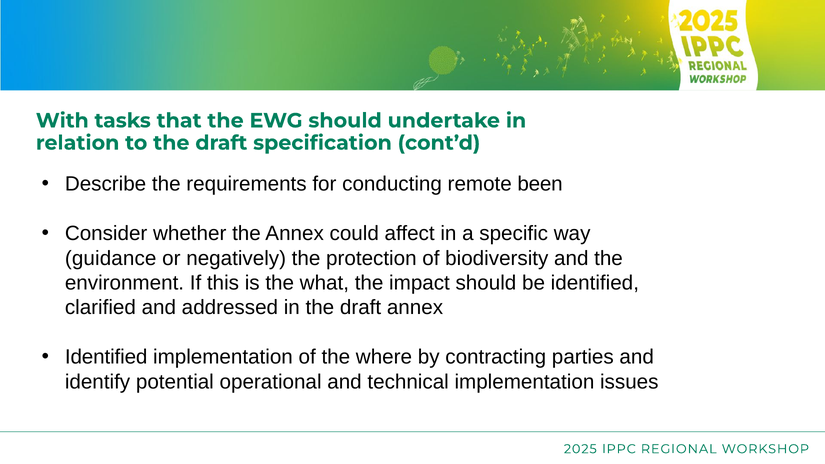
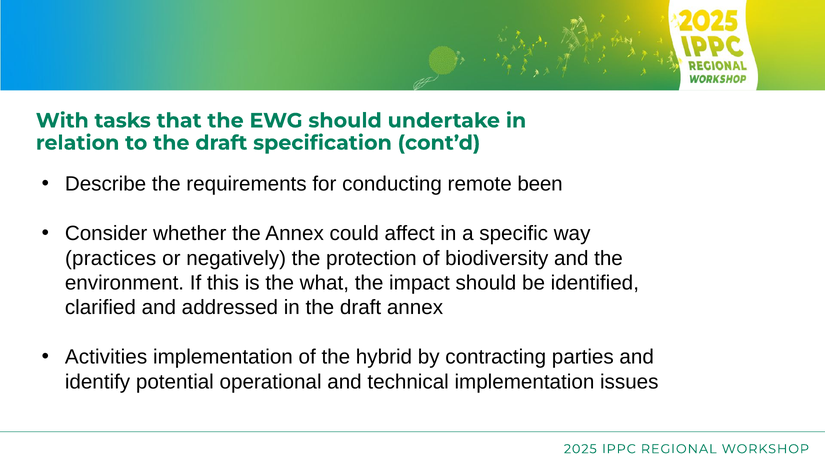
guidance: guidance -> practices
Identified at (106, 357): Identified -> Activities
where: where -> hybrid
